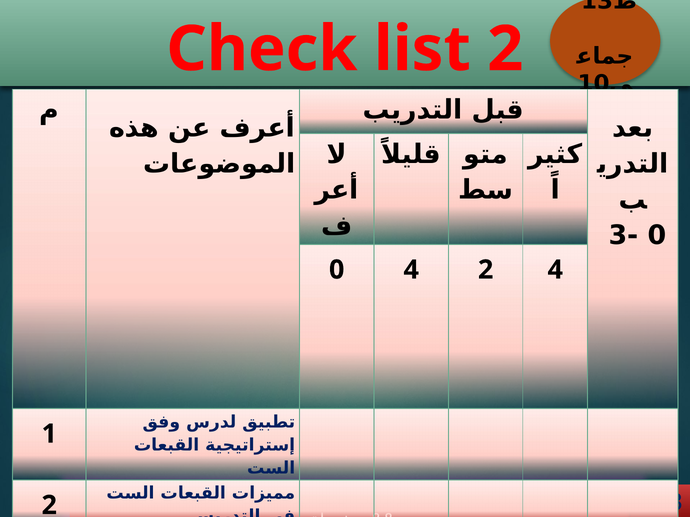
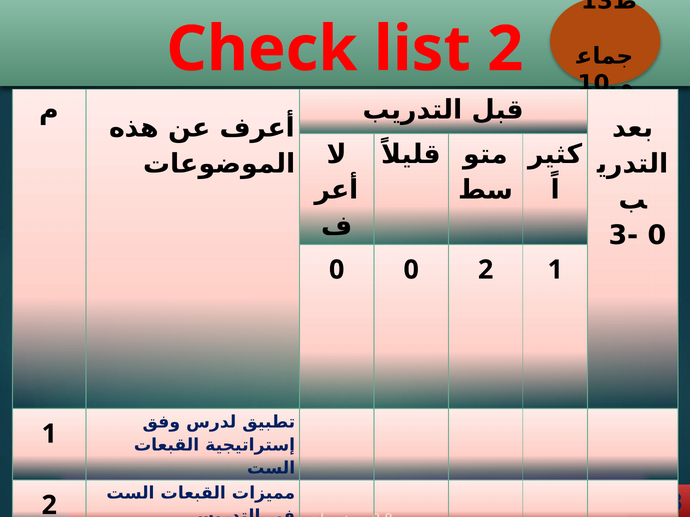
0 4: 4 -> 0
2 4: 4 -> 1
